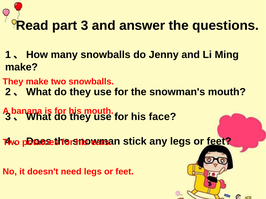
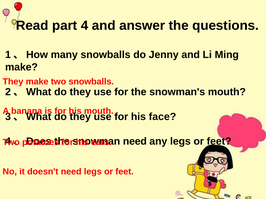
part 3: 3 -> 4
stick at (135, 142): stick -> need
